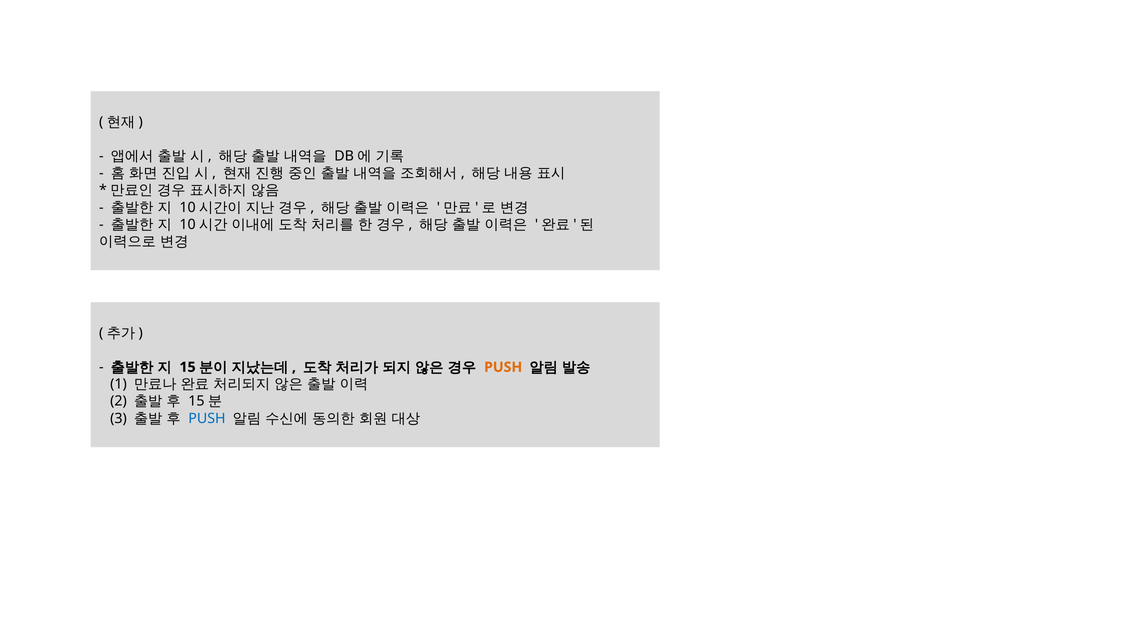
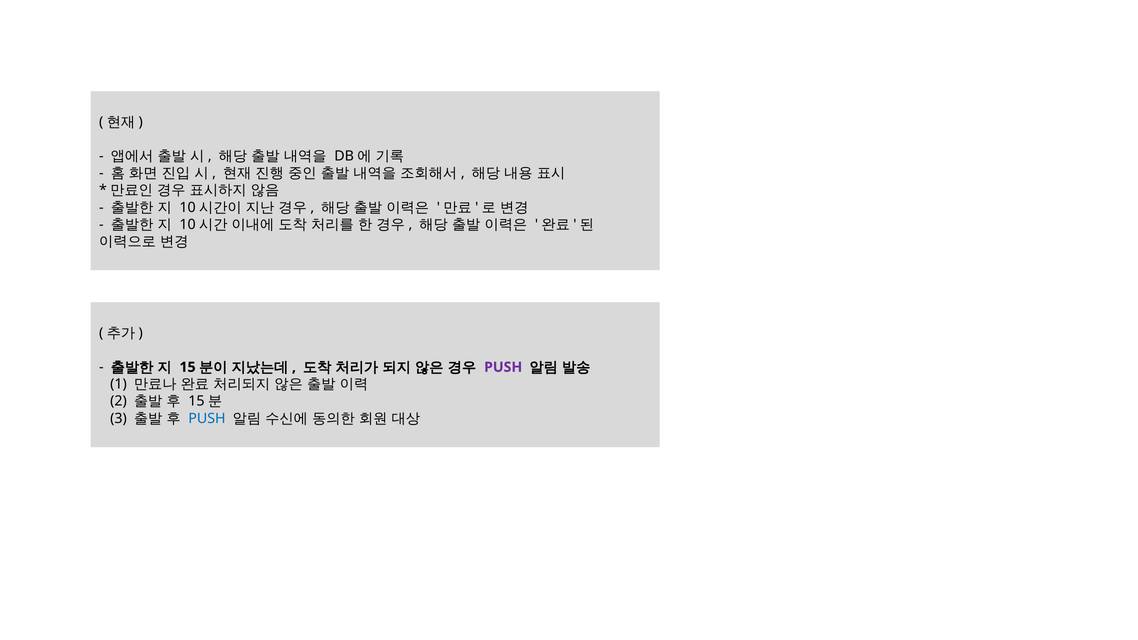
PUSH at (503, 367) colour: orange -> purple
